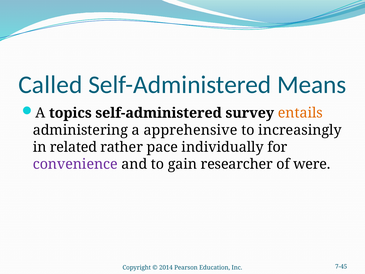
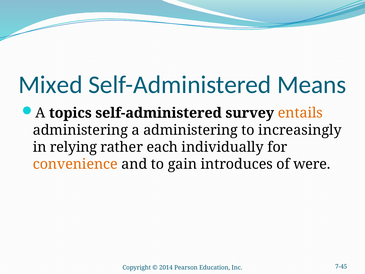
Called: Called -> Mixed
a apprehensive: apprehensive -> administering
related: related -> relying
pace: pace -> each
convenience colour: purple -> orange
researcher: researcher -> introduces
